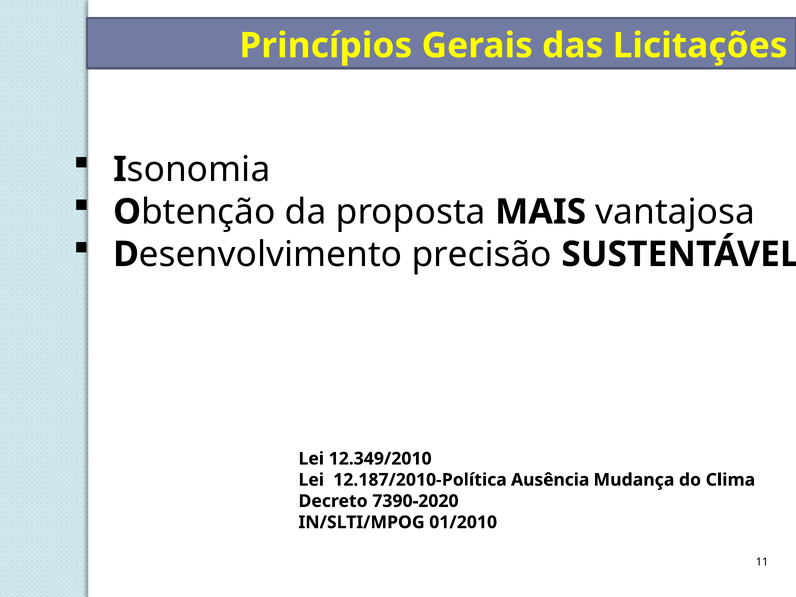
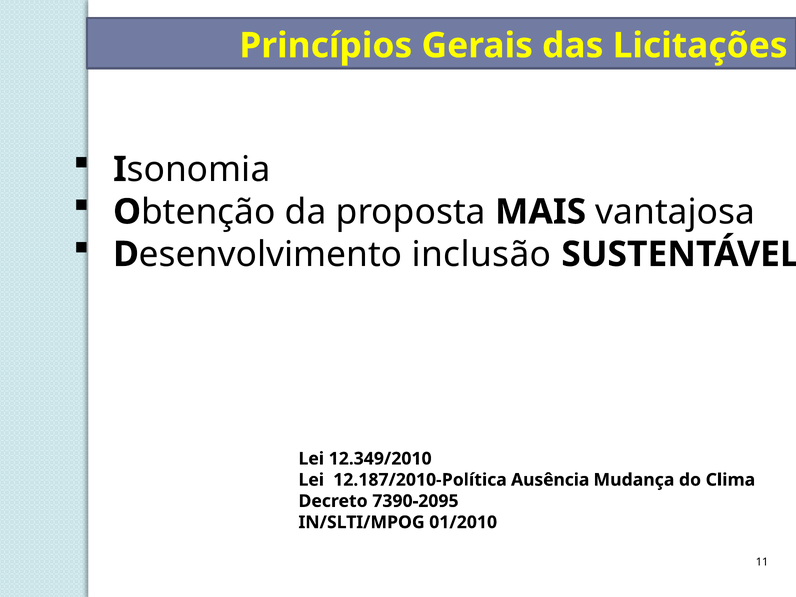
precisão: precisão -> inclusão
7390-2020: 7390-2020 -> 7390-2095
